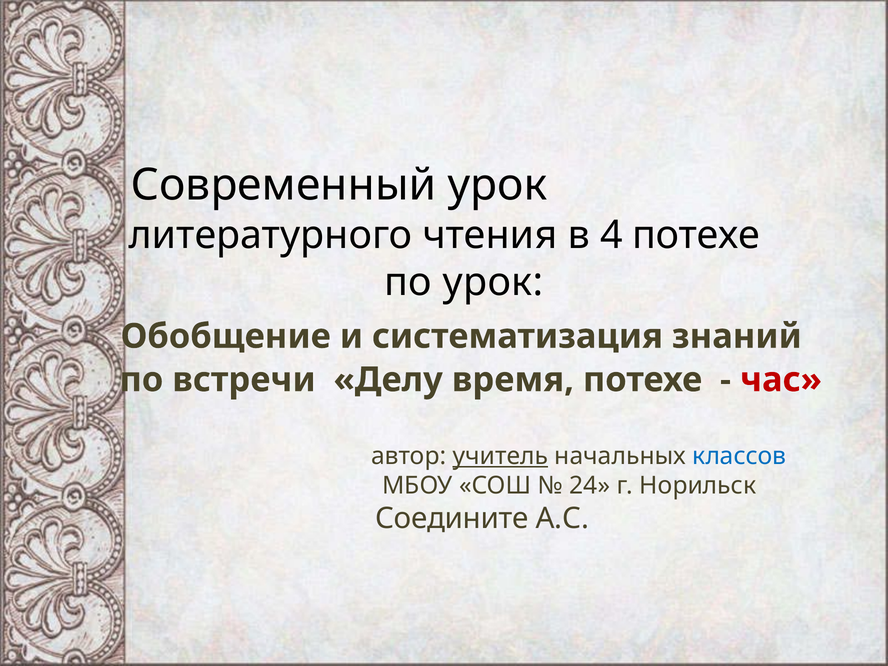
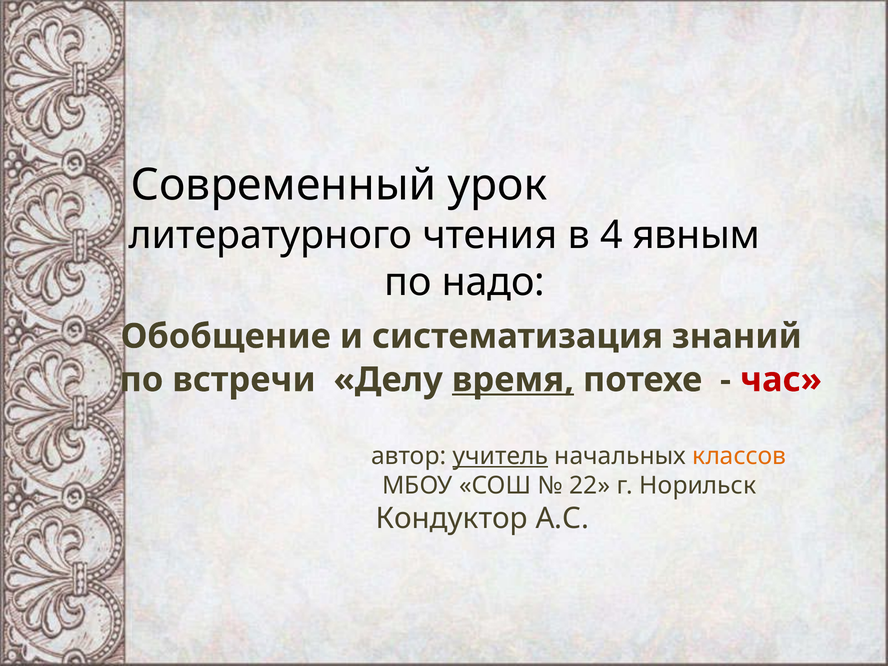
4 потехе: потехе -> явным
по урок: урок -> надо
время underline: none -> present
классов colour: blue -> orange
24: 24 -> 22
Соедините: Соедините -> Кондуктор
